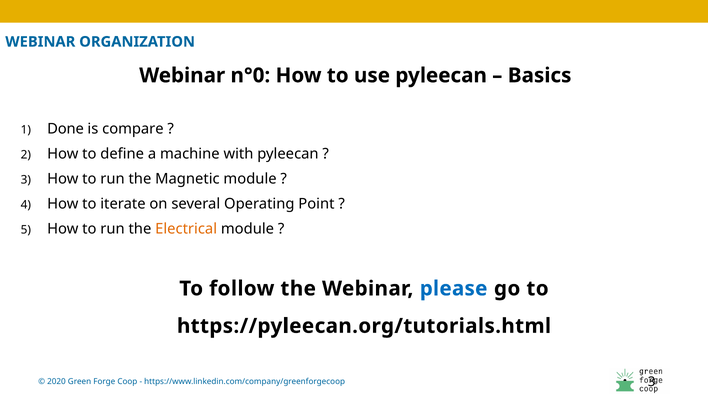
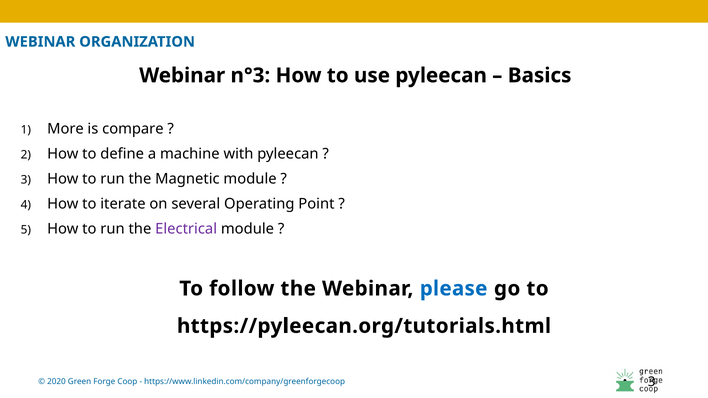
n°0: n°0 -> n°3
Done: Done -> More
Electrical colour: orange -> purple
